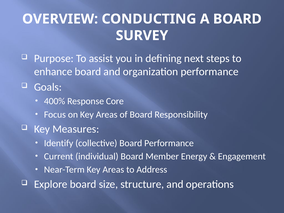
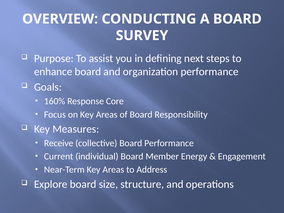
400%: 400% -> 160%
Identify: Identify -> Receive
